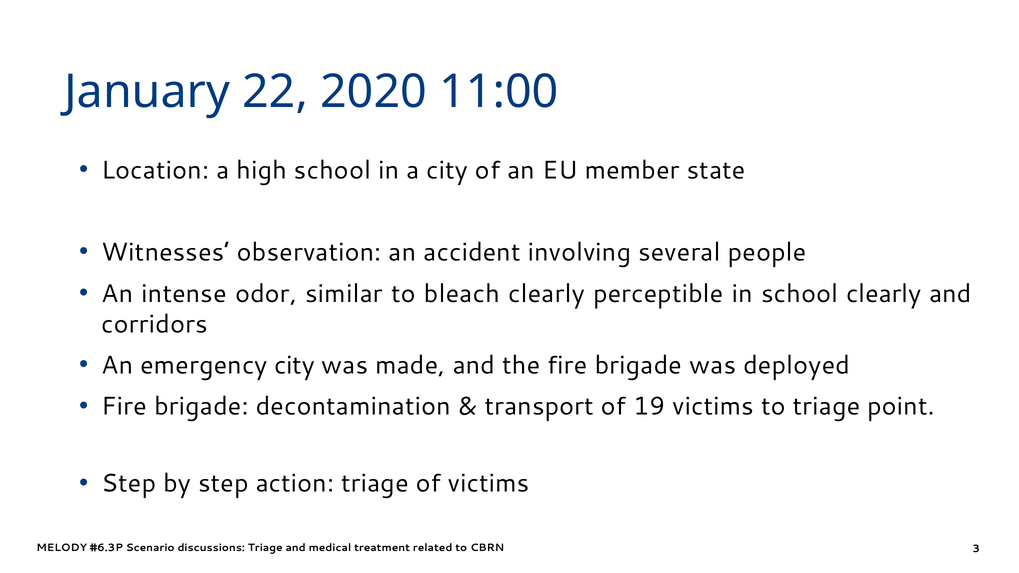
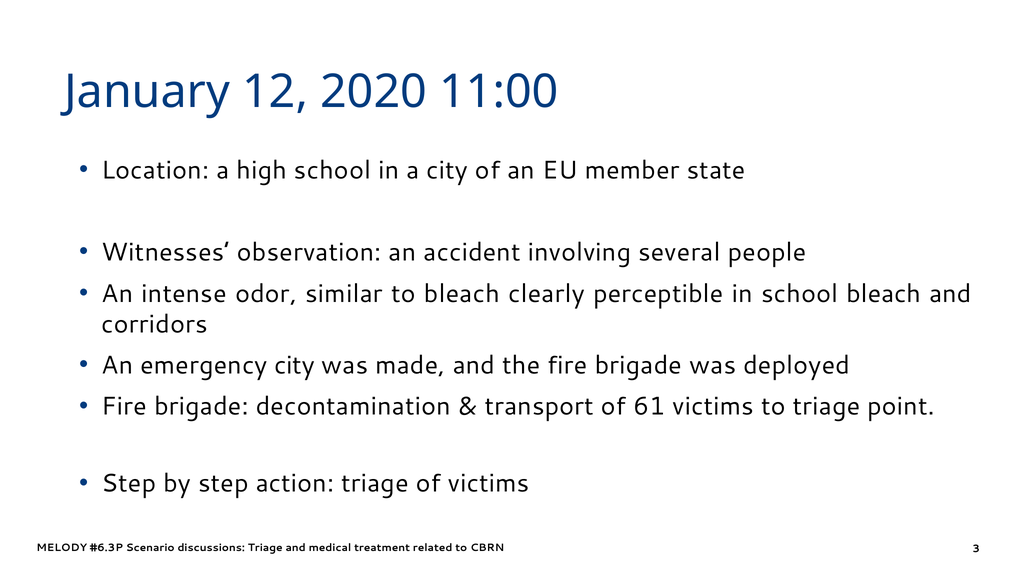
22: 22 -> 12
school clearly: clearly -> bleach
19: 19 -> 61
